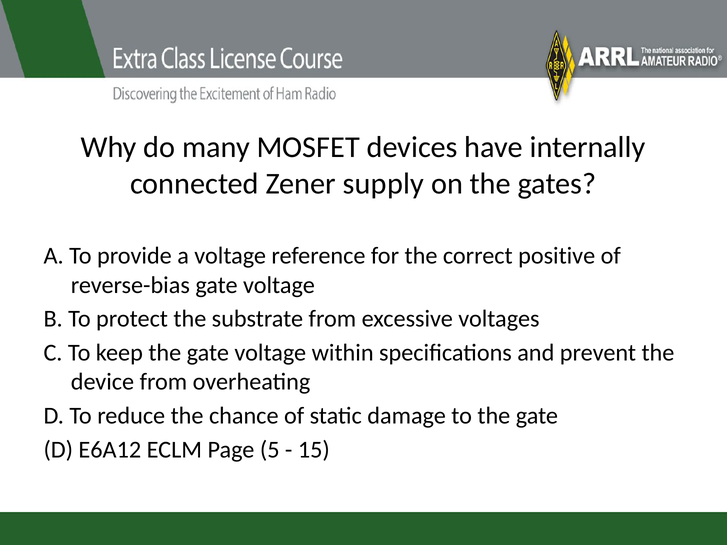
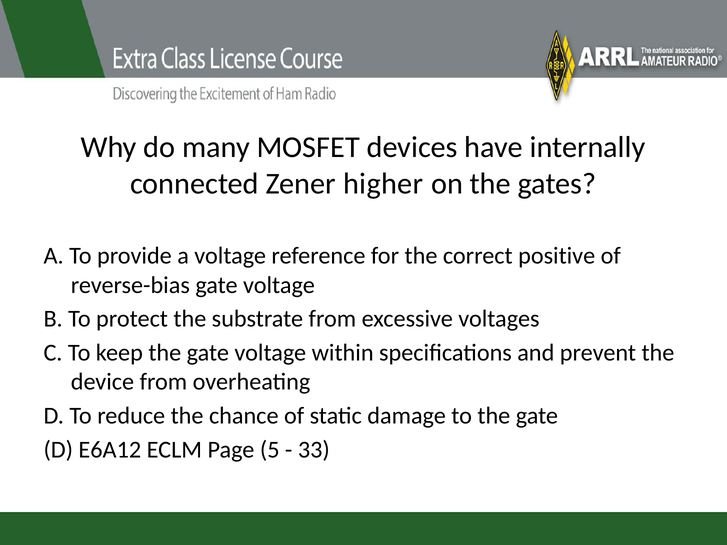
supply: supply -> higher
15: 15 -> 33
